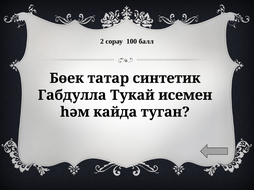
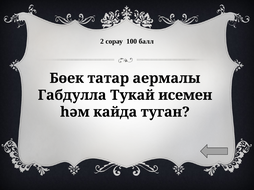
синтетик: синтетик -> аермалы
